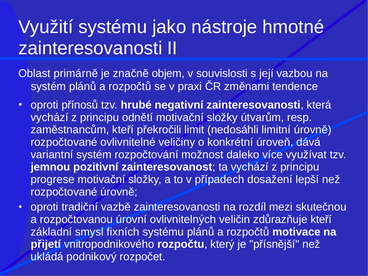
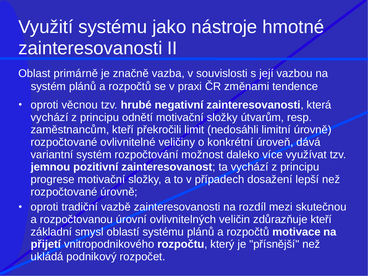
objem: objem -> vazba
přínosů: přínosů -> věcnou
fixních: fixních -> oblastí
